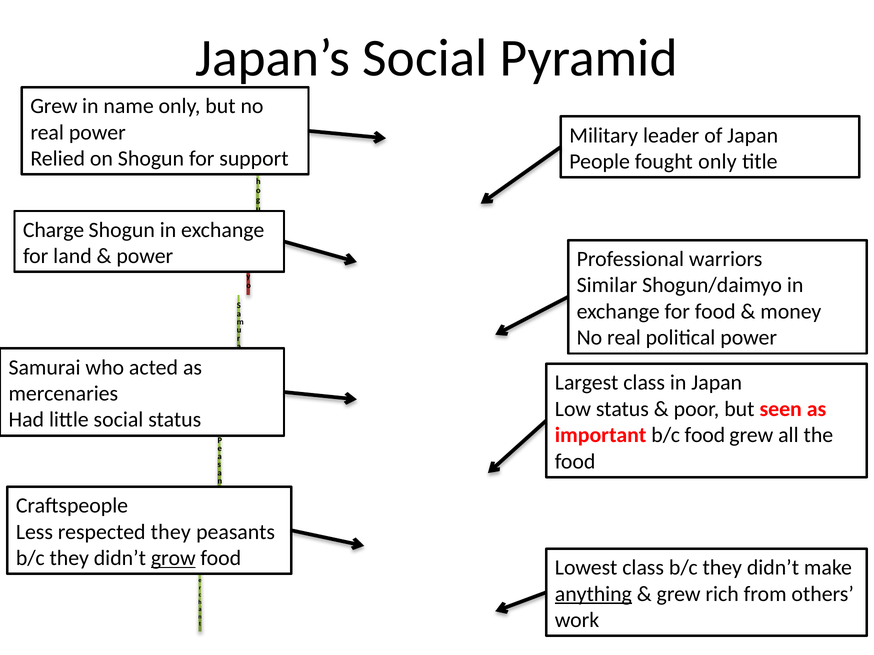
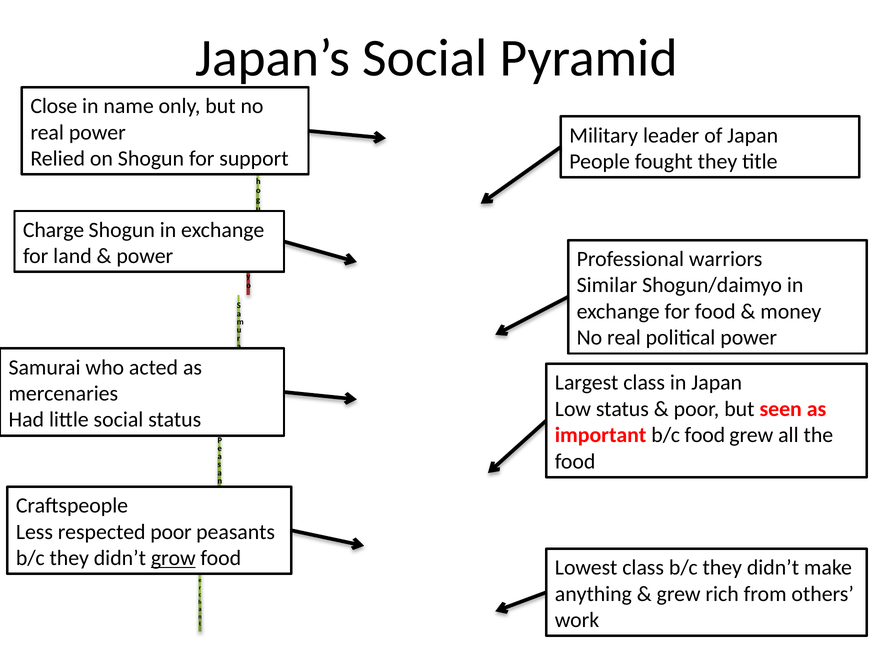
Grew at (54, 106): Grew -> Close
fought only: only -> they
respected they: they -> poor
anything underline: present -> none
